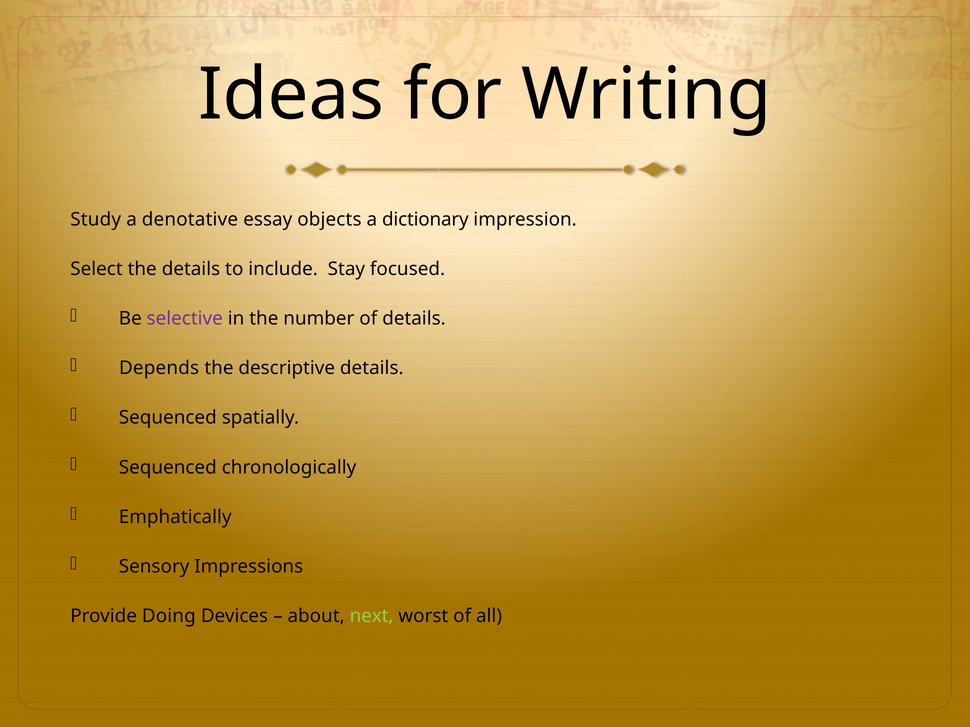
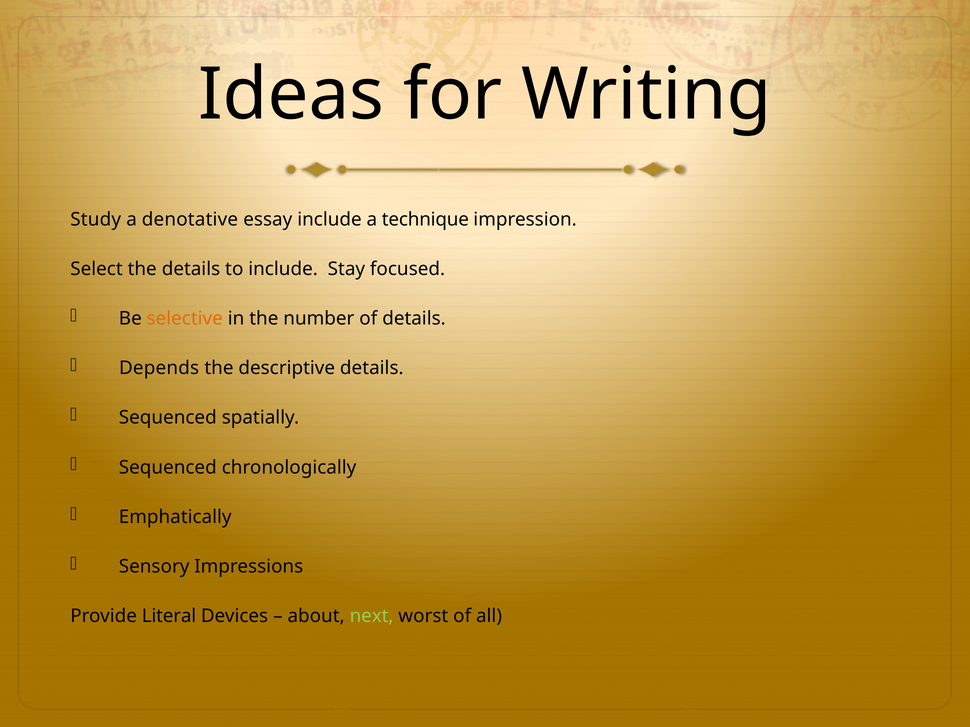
essay objects: objects -> include
dictionary: dictionary -> technique
selective colour: purple -> orange
Doing: Doing -> Literal
